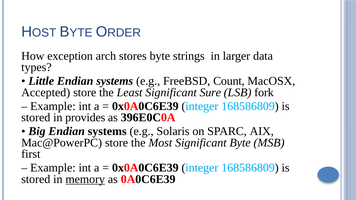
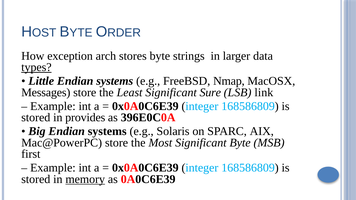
types underline: none -> present
Count: Count -> Nmap
Accepted: Accepted -> Messages
fork: fork -> link
